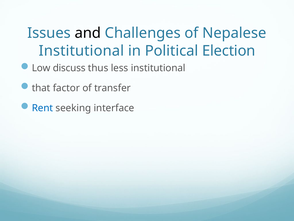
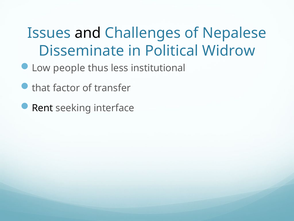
Institutional at (81, 51): Institutional -> Disseminate
Election: Election -> Widrow
discuss: discuss -> people
Rent colour: blue -> black
